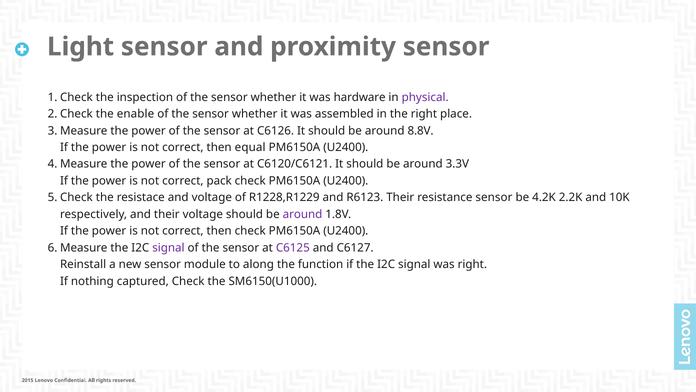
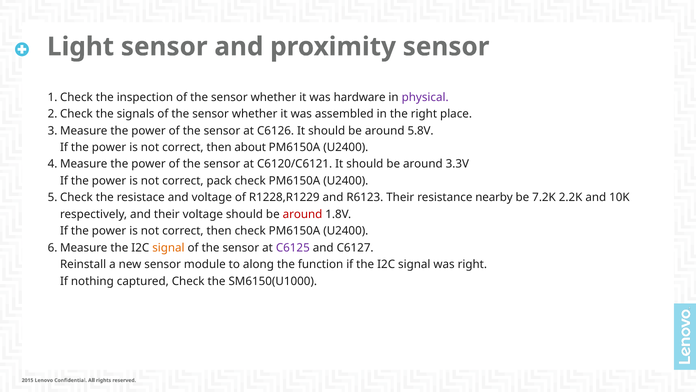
enable: enable -> signals
8.8V: 8.8V -> 5.8V
equal: equal -> about
resistance sensor: sensor -> nearby
4.2K: 4.2K -> 7.2K
around at (303, 214) colour: purple -> red
signal at (168, 247) colour: purple -> orange
